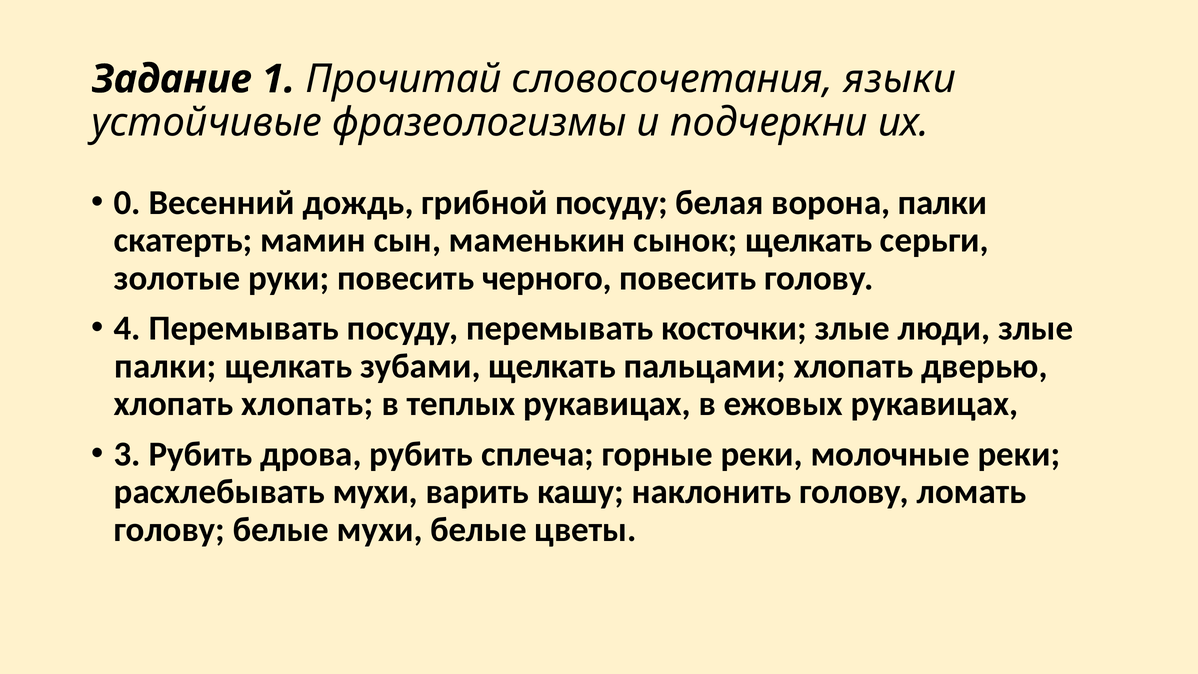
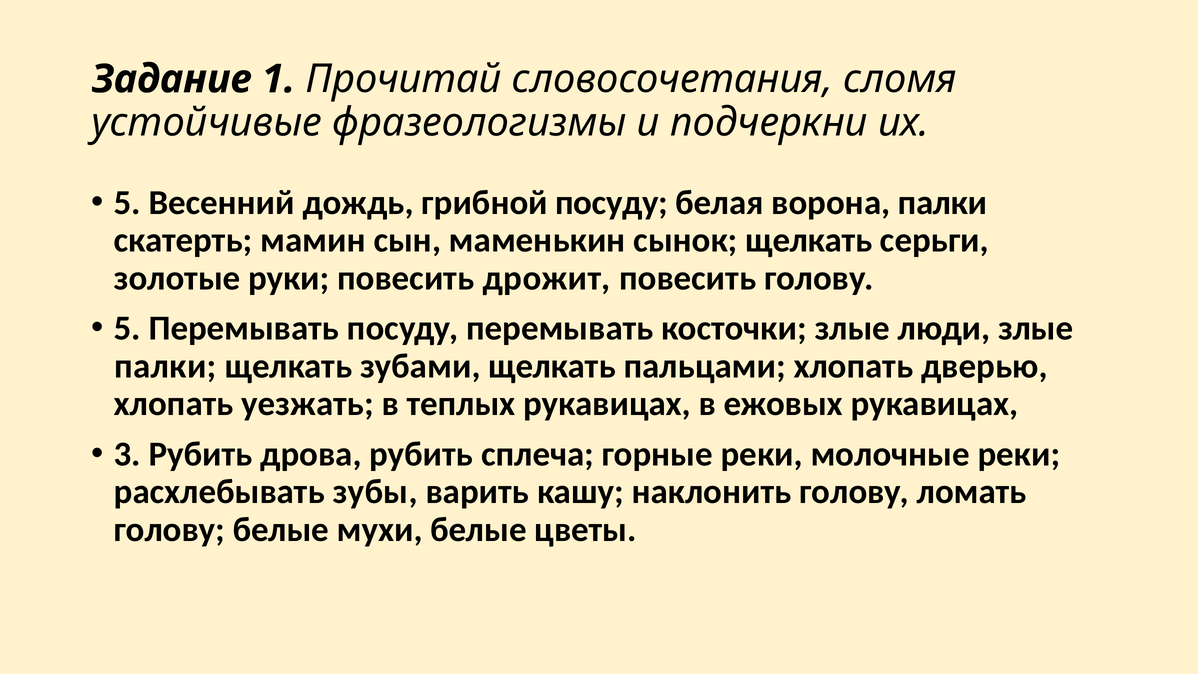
языки: языки -> сломя
0 at (127, 203): 0 -> 5
черного: черного -> дрожит
4 at (127, 328): 4 -> 5
хлопать хлопать: хлопать -> уезжать
расхлебывать мухи: мухи -> зубы
